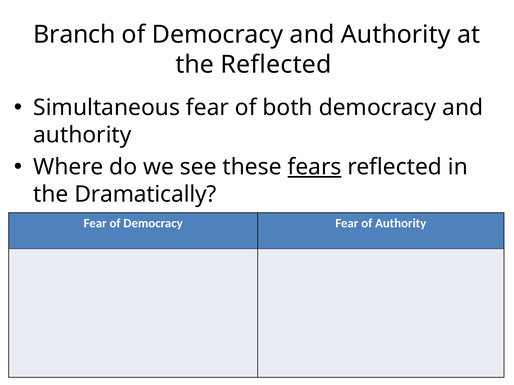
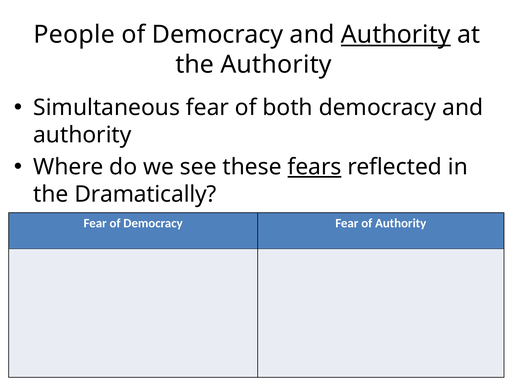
Branch: Branch -> People
Authority at (396, 35) underline: none -> present
the Reflected: Reflected -> Authority
